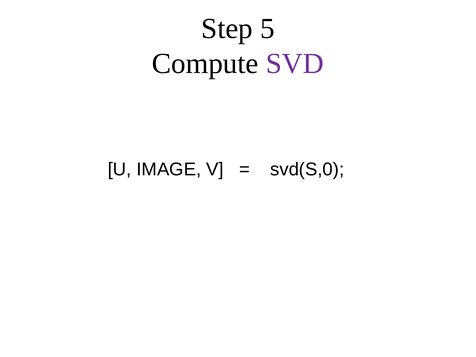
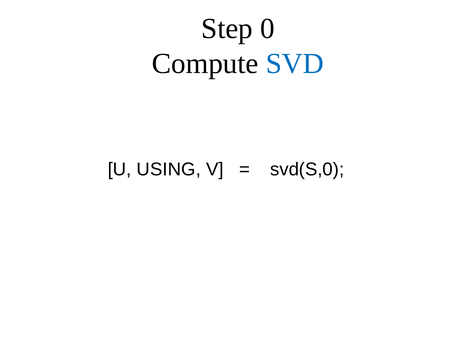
5: 5 -> 0
SVD colour: purple -> blue
IMAGE: IMAGE -> USING
